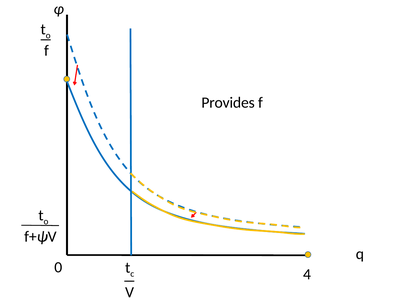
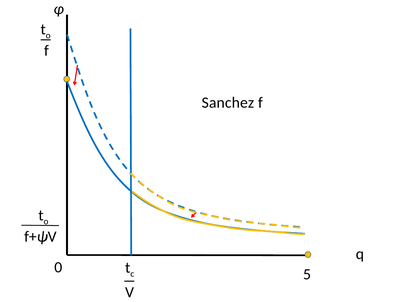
Provides: Provides -> Sanchez
4: 4 -> 5
